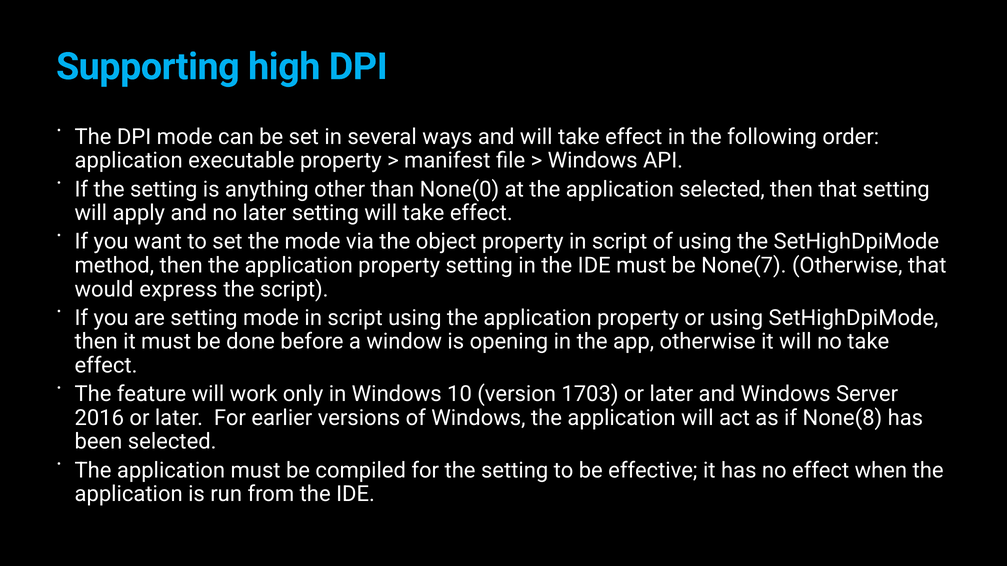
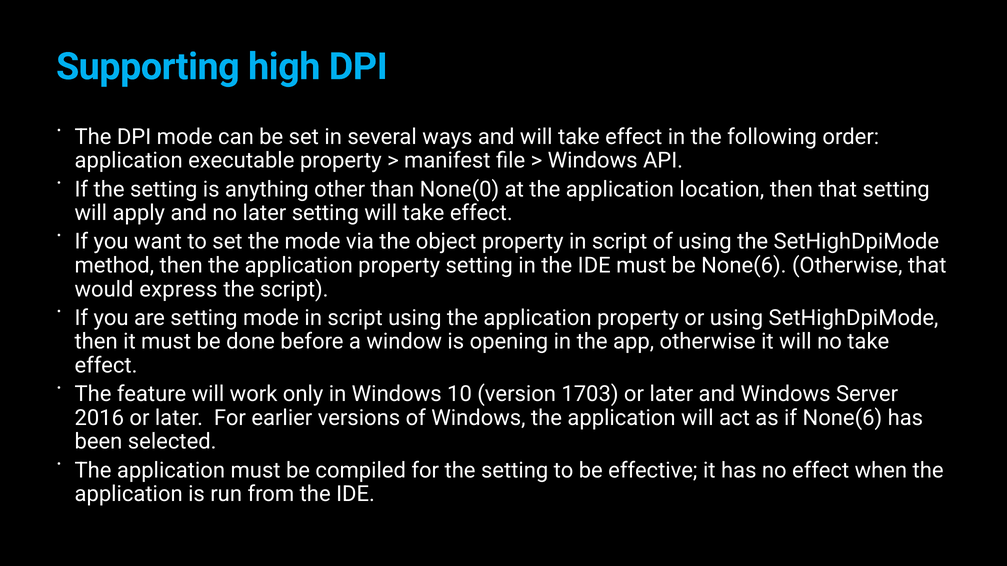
application selected: selected -> location
be None(7: None(7 -> None(6
if None(8: None(8 -> None(6
